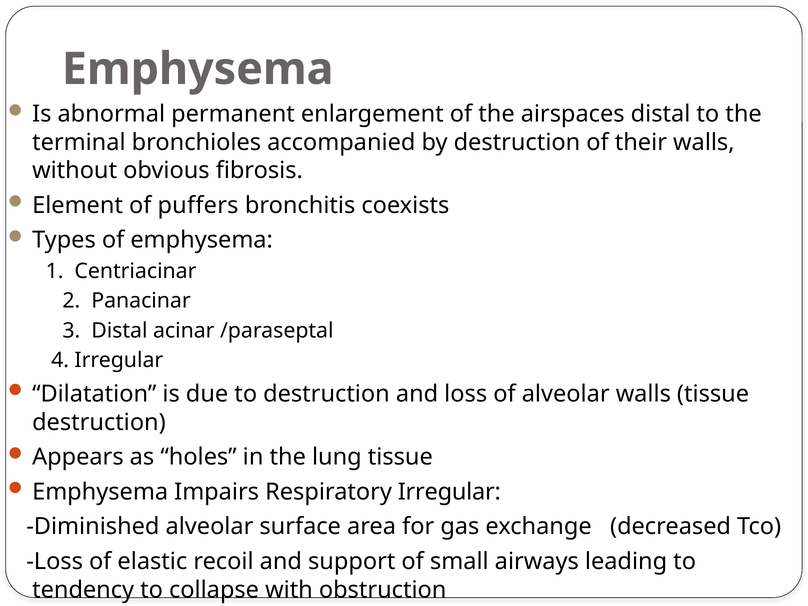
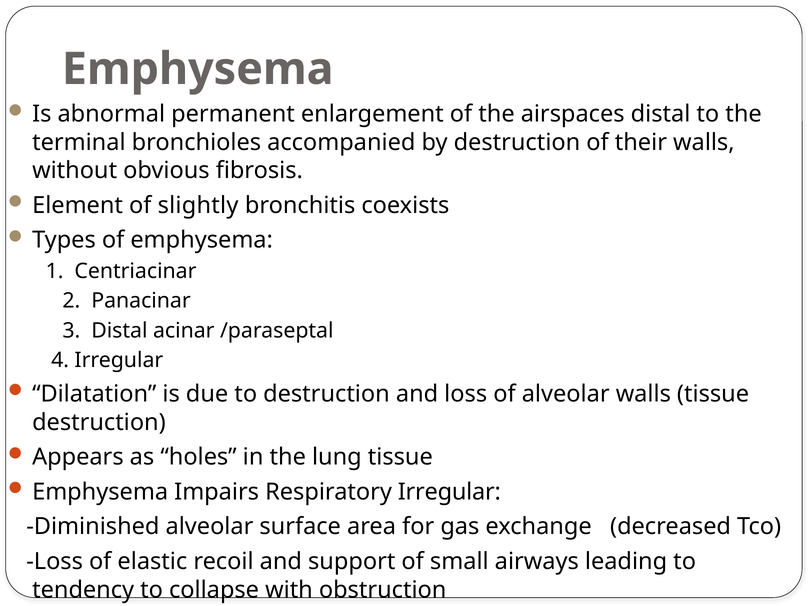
puffers: puffers -> slightly
